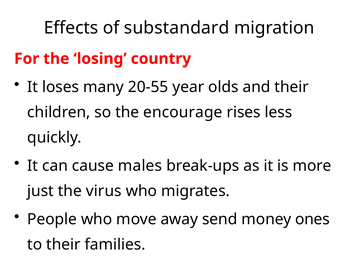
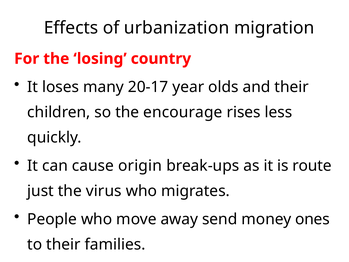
substandard: substandard -> urbanization
20-55: 20-55 -> 20-17
males: males -> origin
more: more -> route
